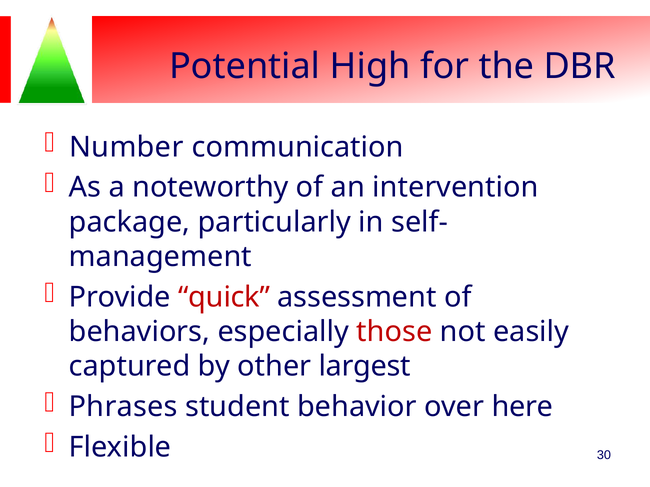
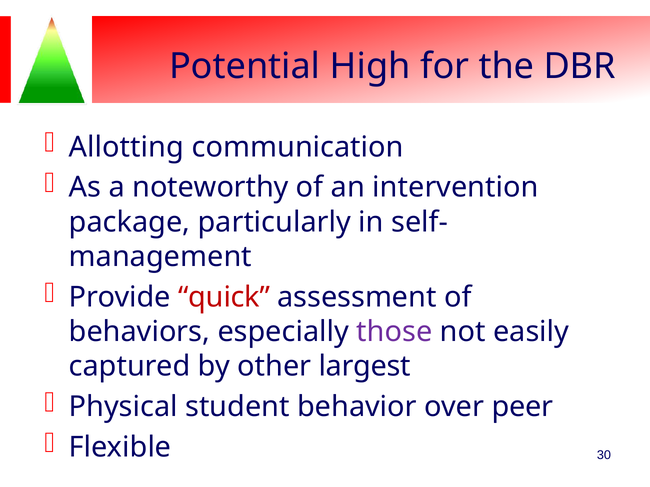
Number: Number -> Allotting
those colour: red -> purple
Phrases: Phrases -> Physical
here: here -> peer
